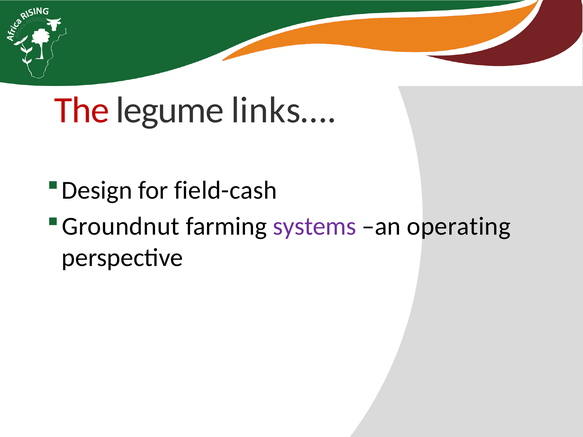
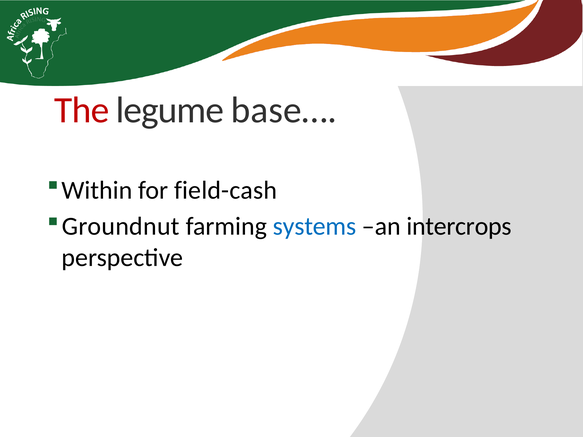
links…: links… -> base…
Design: Design -> Within
systems colour: purple -> blue
operating: operating -> intercrops
